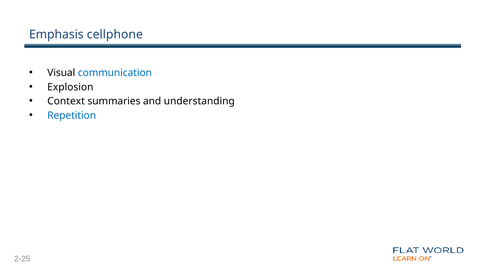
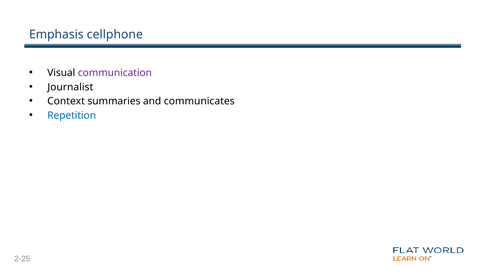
communication colour: blue -> purple
Explosion: Explosion -> Journalist
understanding: understanding -> communicates
